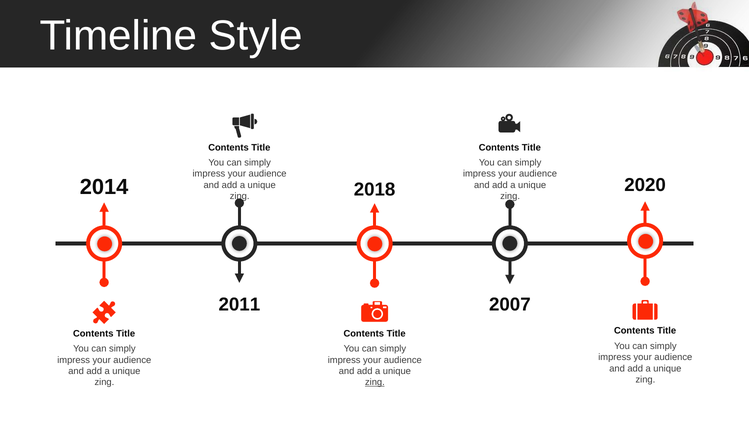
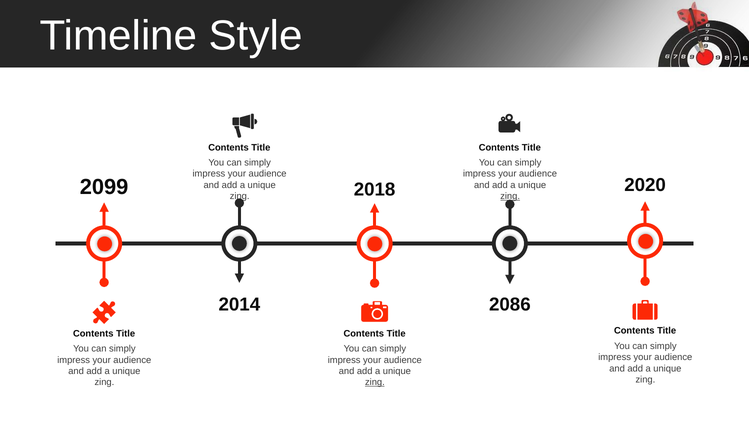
2014: 2014 -> 2099
zing at (510, 196) underline: none -> present
2011: 2011 -> 2014
2007: 2007 -> 2086
